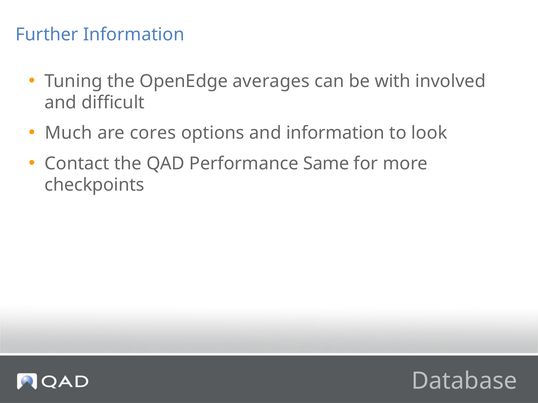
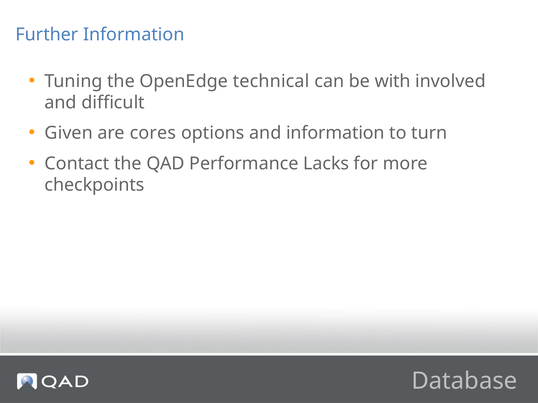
averages: averages -> technical
Much: Much -> Given
look: look -> turn
Same: Same -> Lacks
